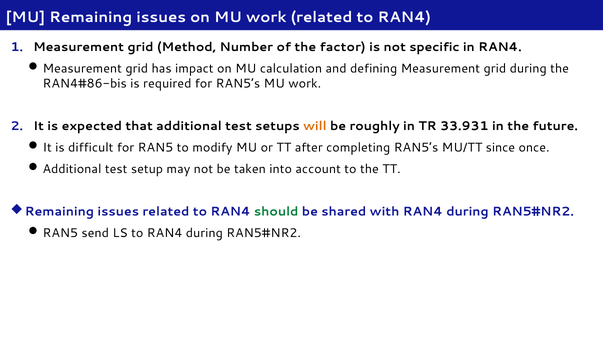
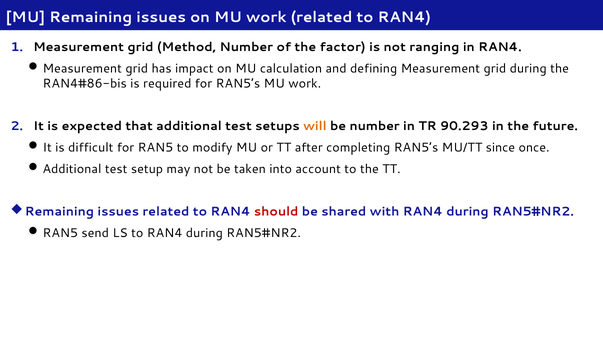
specific: specific -> ranging
be roughly: roughly -> number
33.931: 33.931 -> 90.293
should colour: green -> red
